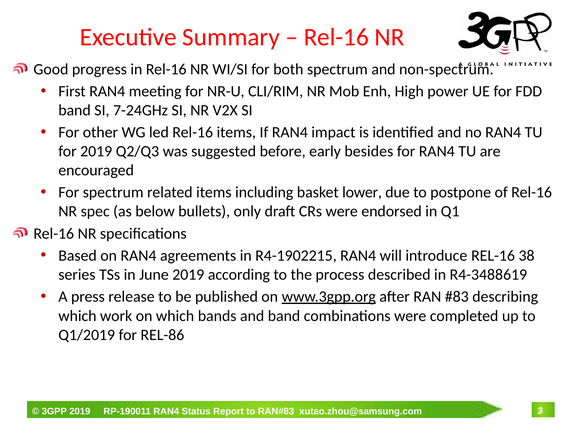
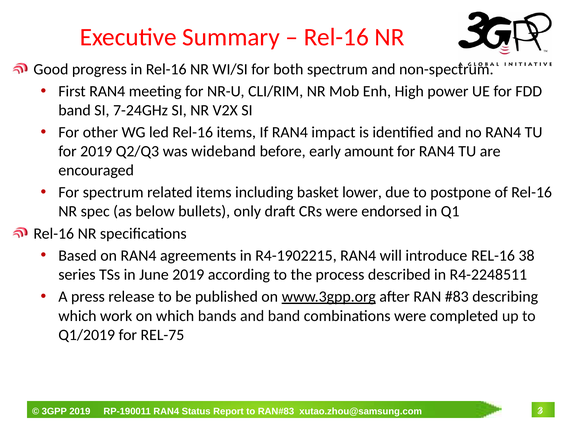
suggested: suggested -> wideband
besides: besides -> amount
R4-3488619: R4-3488619 -> R4-2248511
REL-86: REL-86 -> REL-75
